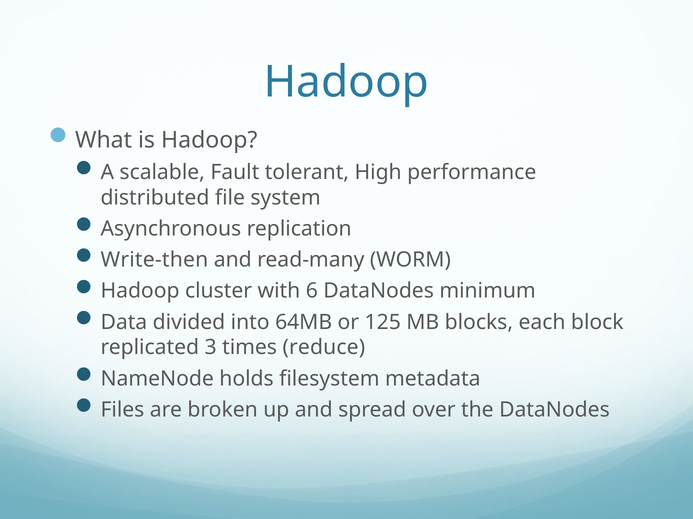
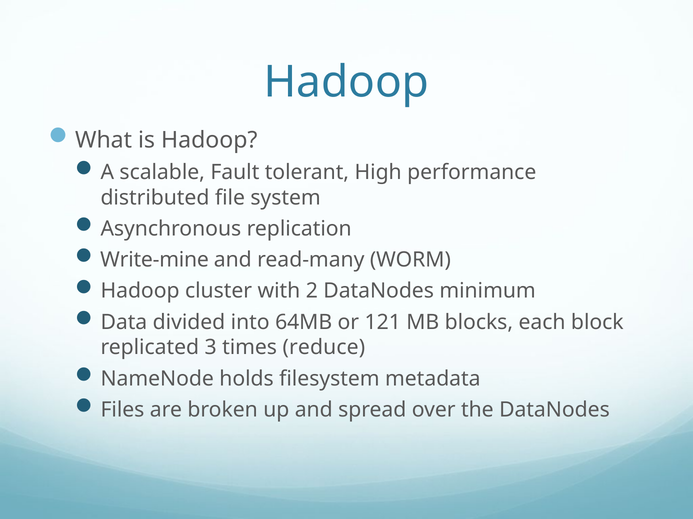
Write-then: Write-then -> Write-mine
6: 6 -> 2
125: 125 -> 121
